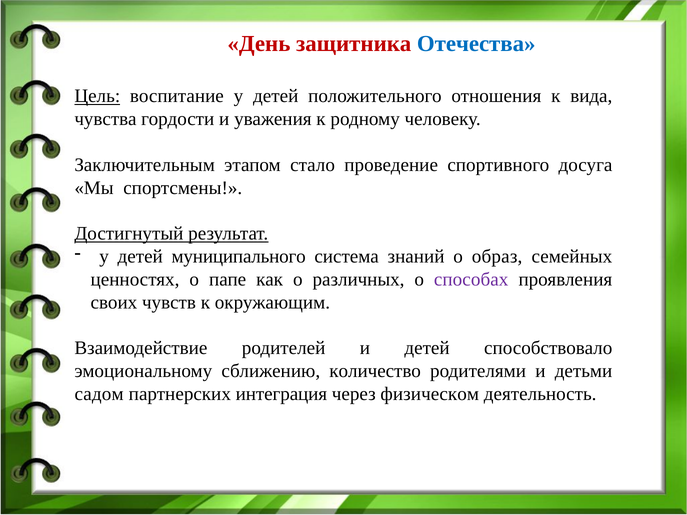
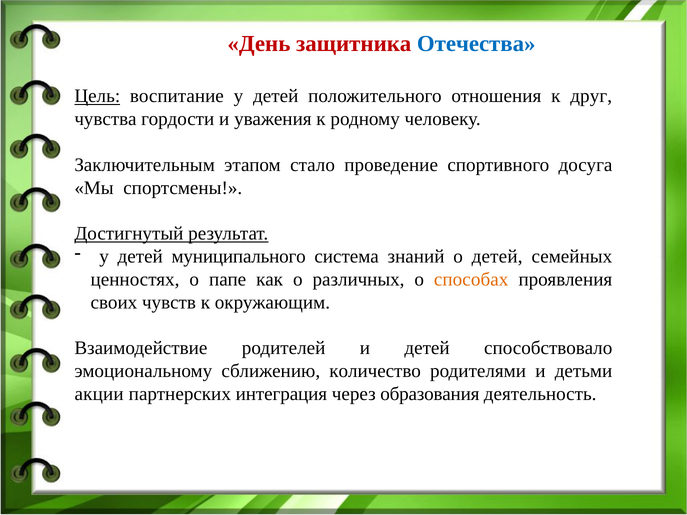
вида: вида -> друг
о образ: образ -> детей
способах colour: purple -> orange
садом: садом -> акции
физическом: физическом -> образования
